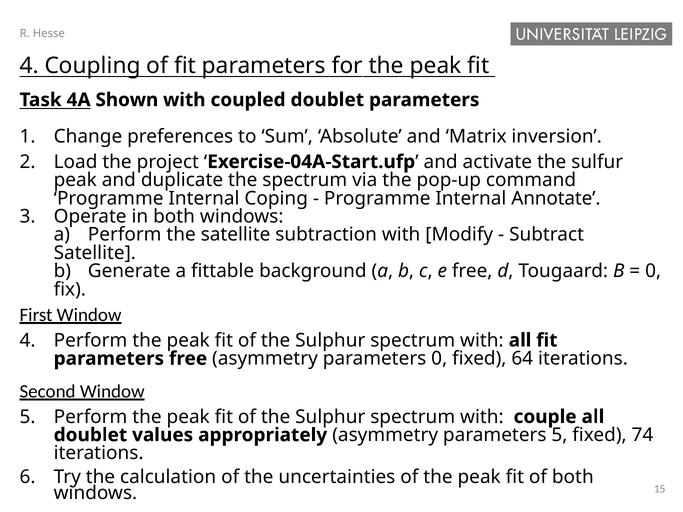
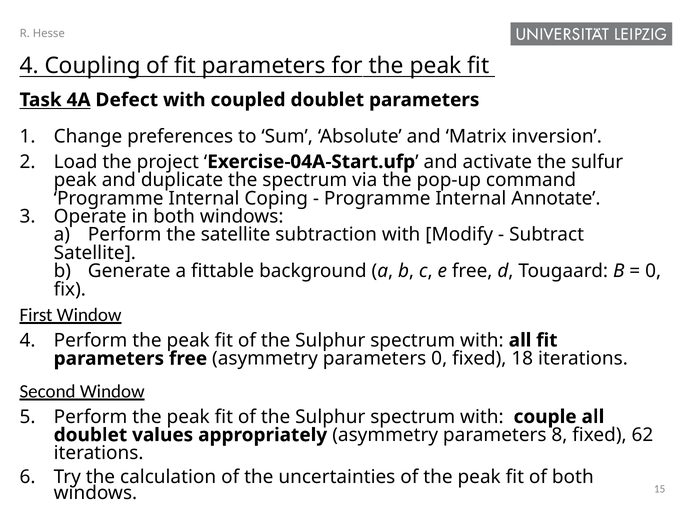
Shown: Shown -> Defect
64: 64 -> 18
parameters 5: 5 -> 8
74: 74 -> 62
